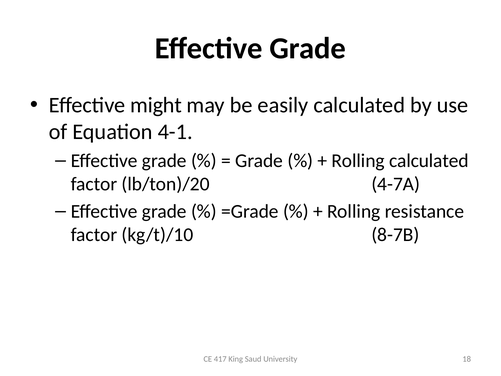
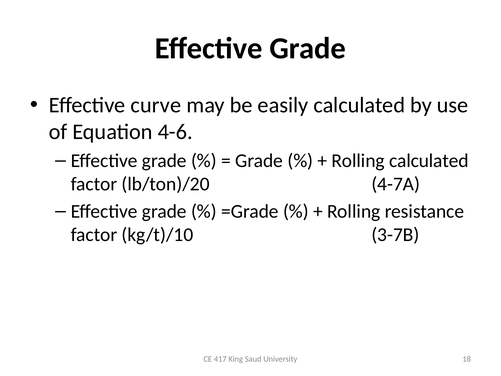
might: might -> curve
4-1: 4-1 -> 4-6
8-7B: 8-7B -> 3-7B
